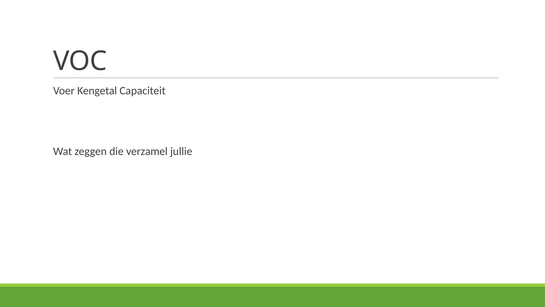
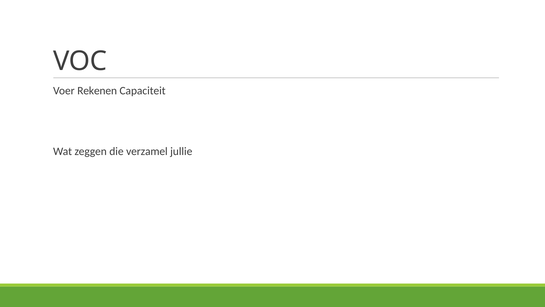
Kengetal: Kengetal -> Rekenen
